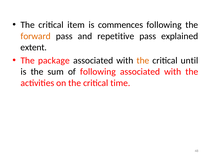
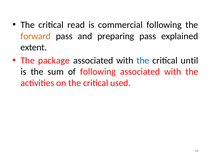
item: item -> read
commences: commences -> commercial
repetitive: repetitive -> preparing
the at (143, 61) colour: orange -> blue
time: time -> used
